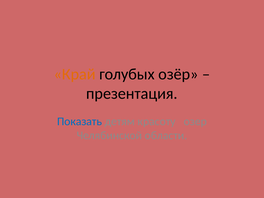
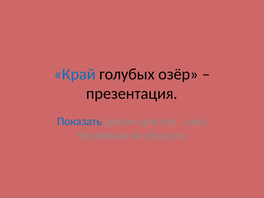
Край colour: orange -> blue
